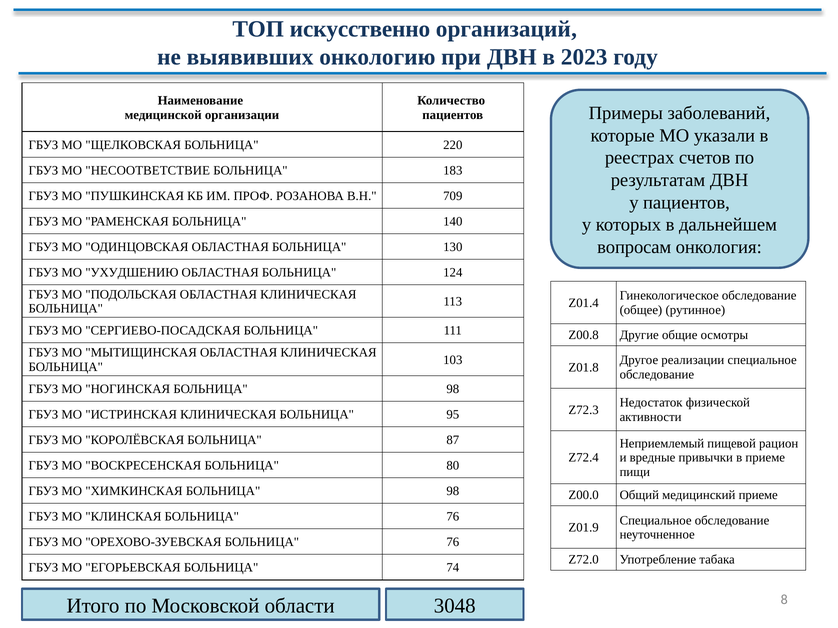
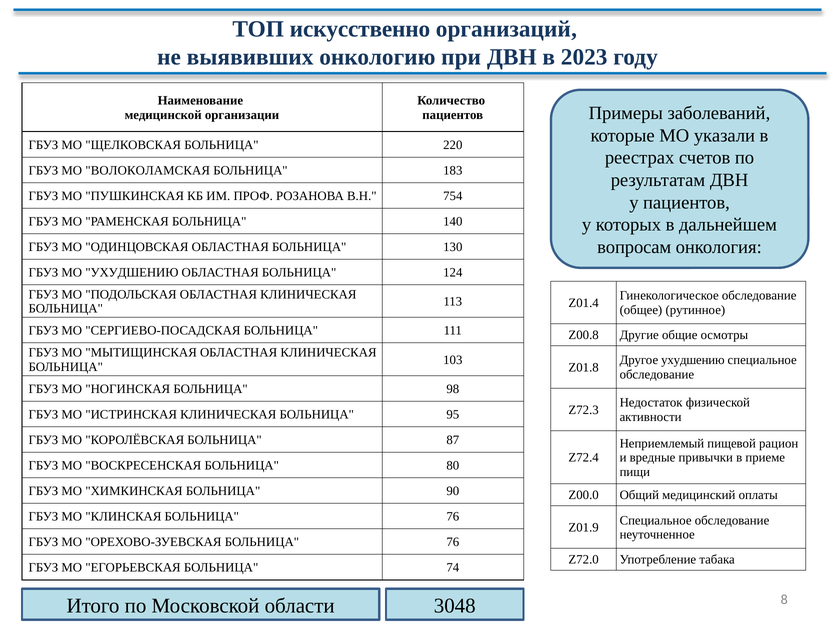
НЕСООТВЕТСТВИЕ: НЕСООТВЕТСТВИЕ -> ВОЛОКОЛАМСКАЯ
709: 709 -> 754
Другое реализации: реализации -> ухудшению
ХИМКИНСКАЯ БОЛЬНИЦА 98: 98 -> 90
медицинский приеме: приеме -> оплаты
